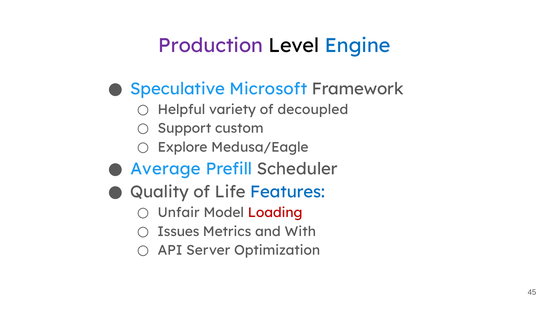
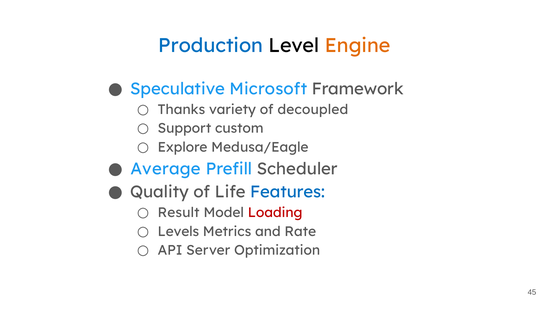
Production colour: purple -> blue
Engine colour: blue -> orange
Helpful: Helpful -> Thanks
Unfair: Unfair -> Result
Issues: Issues -> Levels
With: With -> Rate
